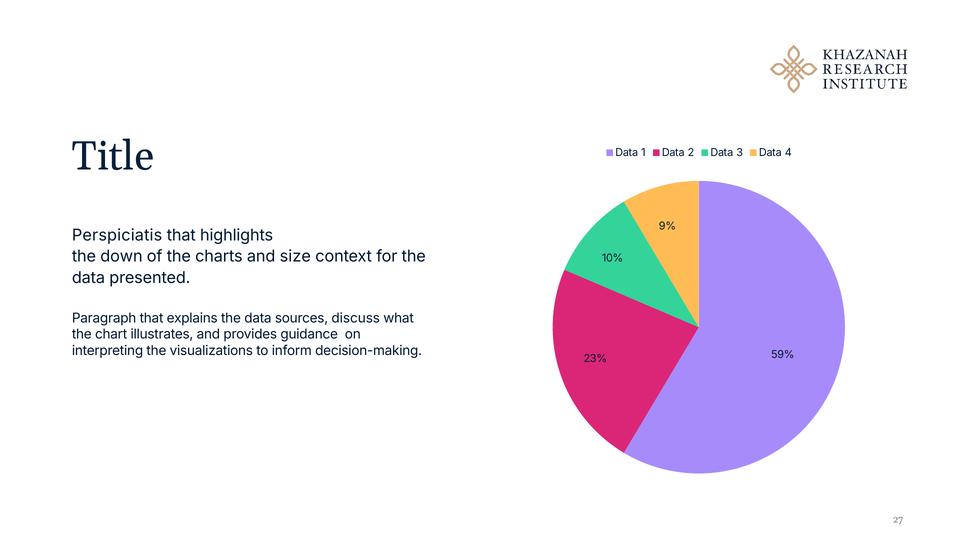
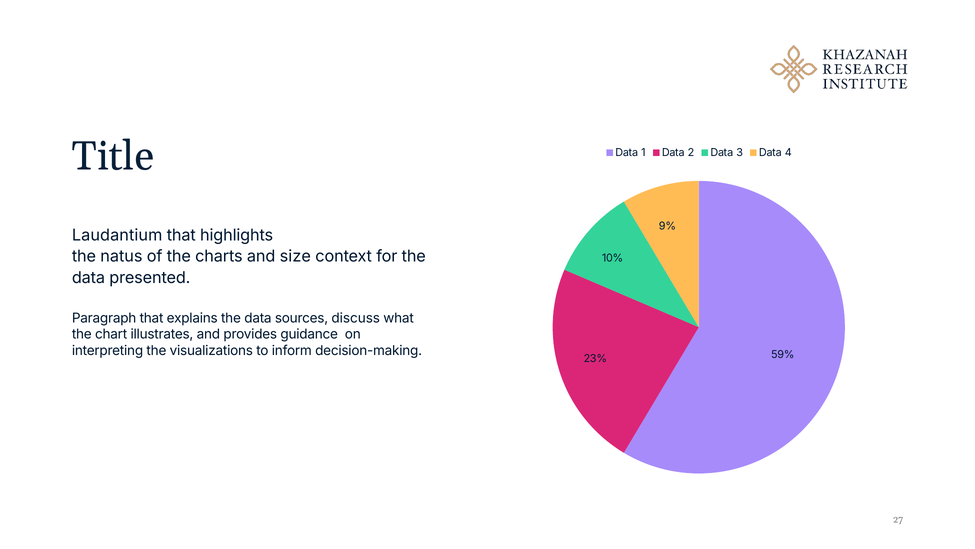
Perspiciatis: Perspiciatis -> Laudantium
down: down -> natus
